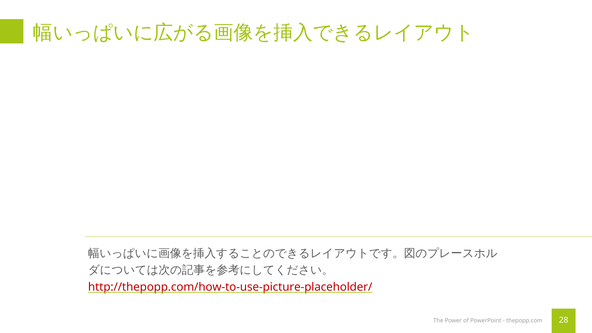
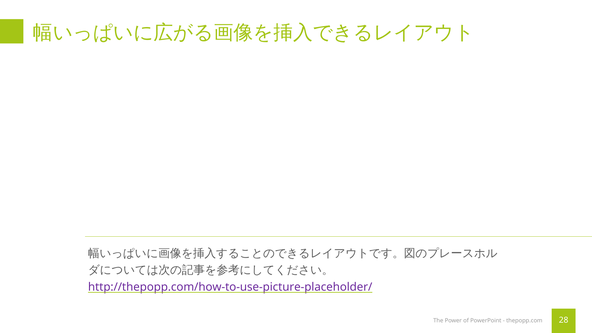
http://thepopp.com/how-to-use-picture-placeholder/ colour: red -> purple
